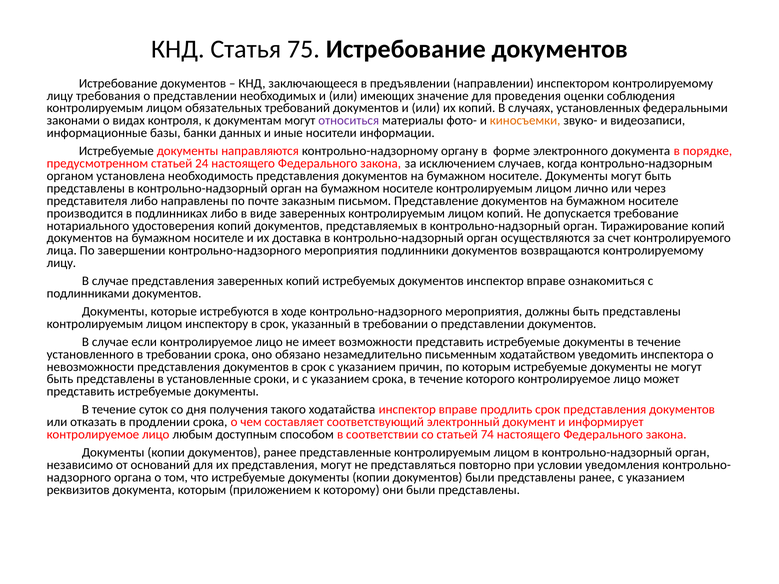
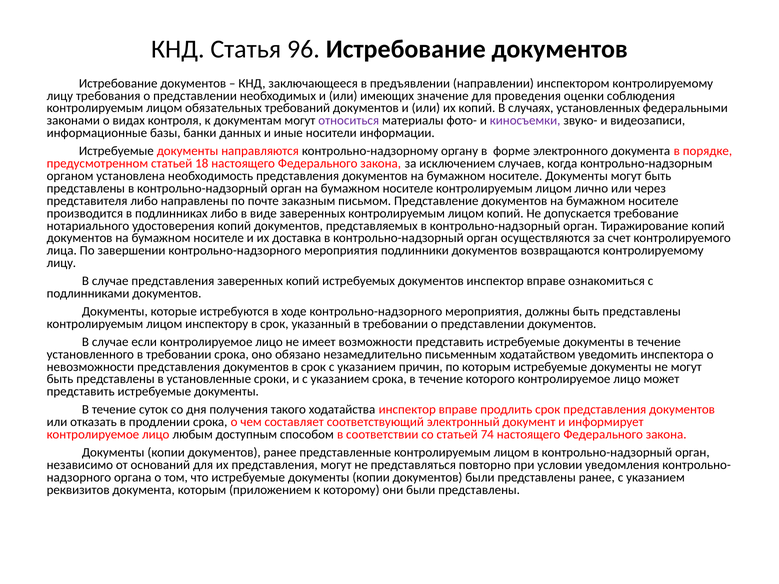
75: 75 -> 96
киносъемки colour: orange -> purple
24: 24 -> 18
